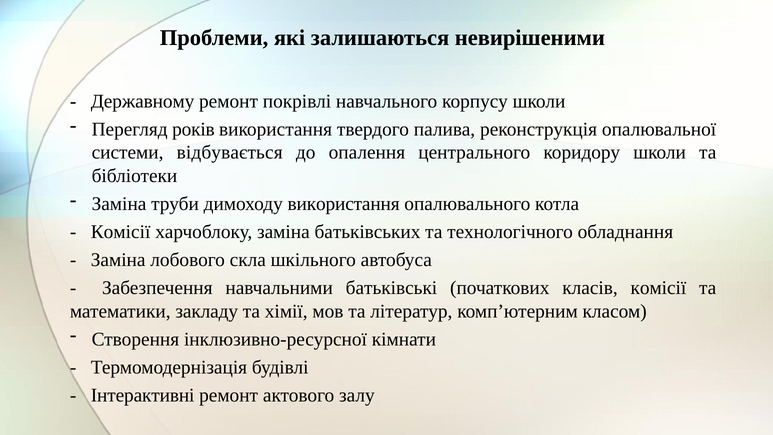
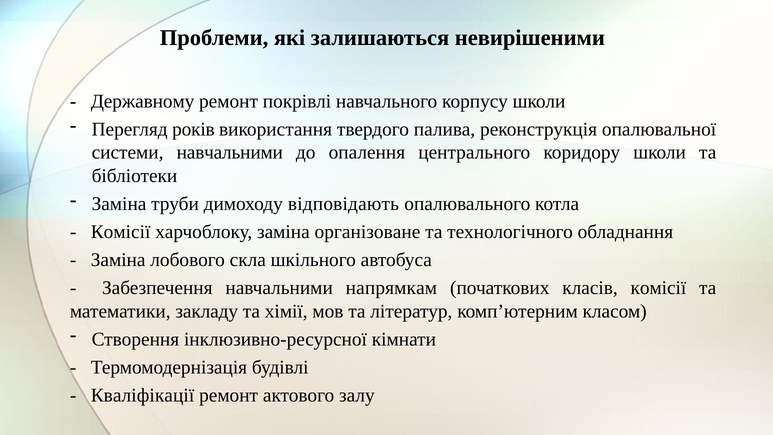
системи відбувається: відбувається -> навчальними
димоходу використання: використання -> відповідають
батьківських: батьківських -> організоване
батьківські: батьківські -> напрямкам
Інтерактивні: Інтерактивні -> Кваліфікації
